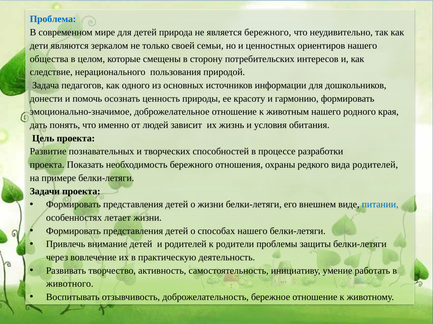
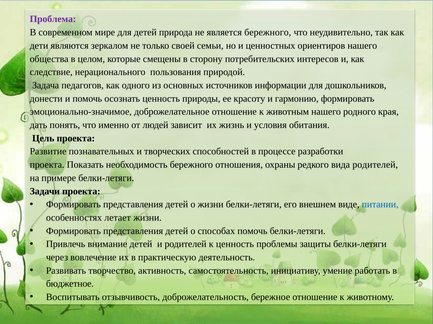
Проблема colour: blue -> purple
способах нашего: нашего -> помочь
к родители: родители -> ценность
животного: животного -> бюджетное
